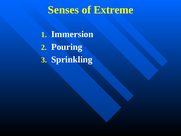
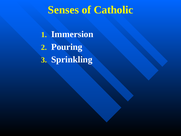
Extreme: Extreme -> Catholic
